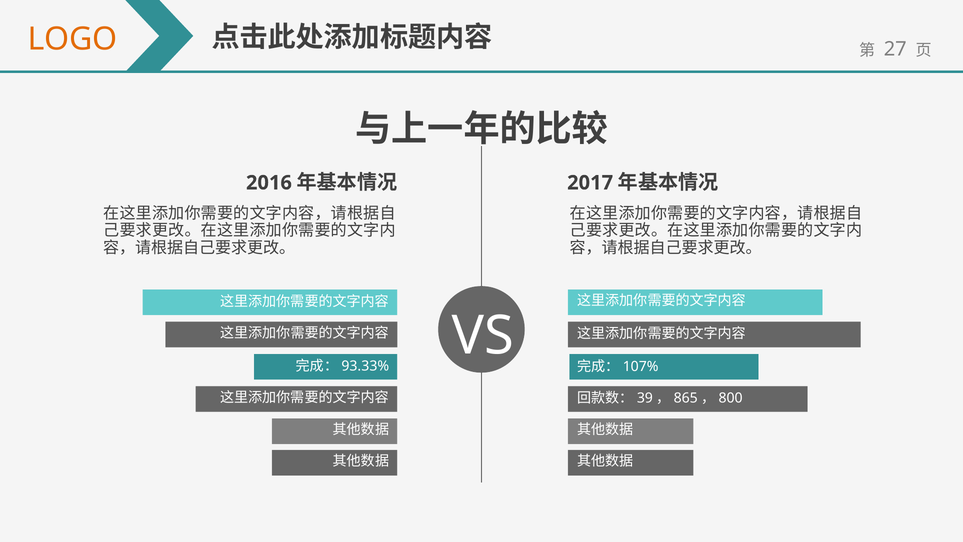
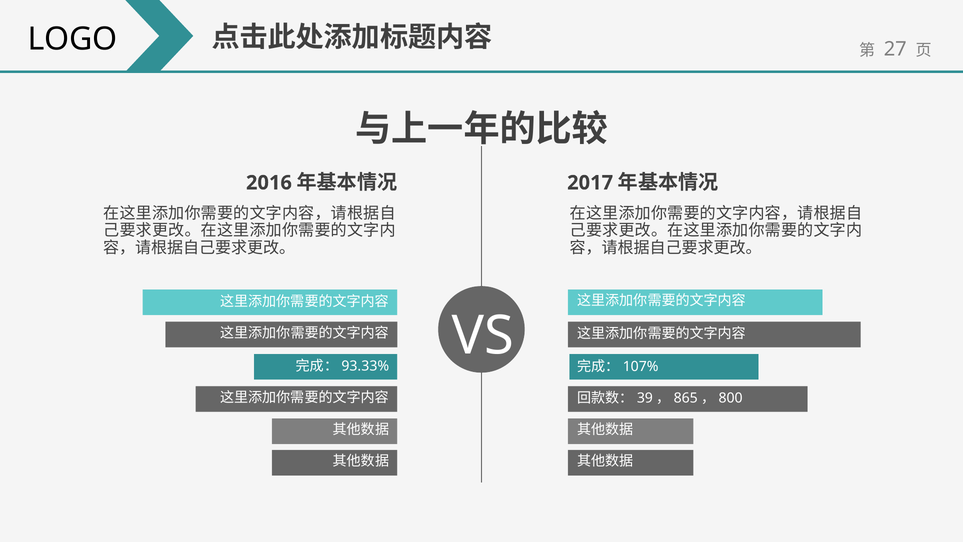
LOGO colour: orange -> black
